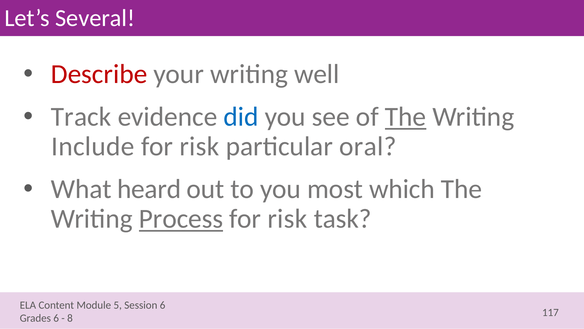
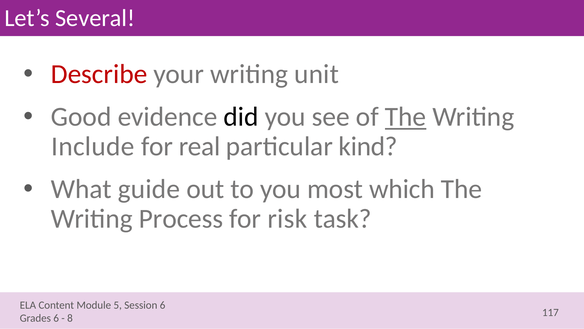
well: well -> unit
Track: Track -> Good
did colour: blue -> black
risk at (199, 146): risk -> real
oral: oral -> kind
heard: heard -> guide
Process underline: present -> none
